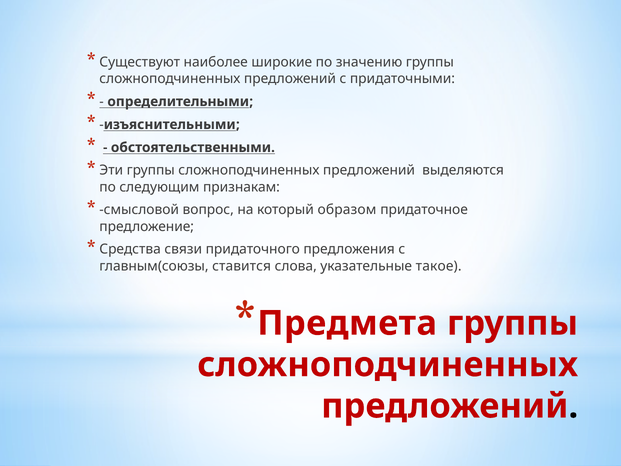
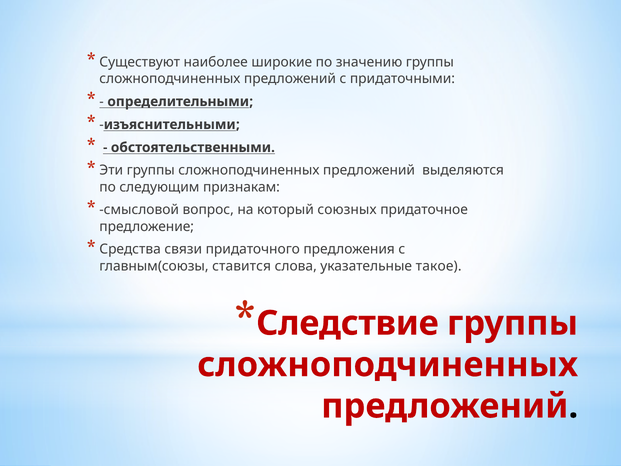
образом: образом -> союзных
Предмета: Предмета -> Следствие
